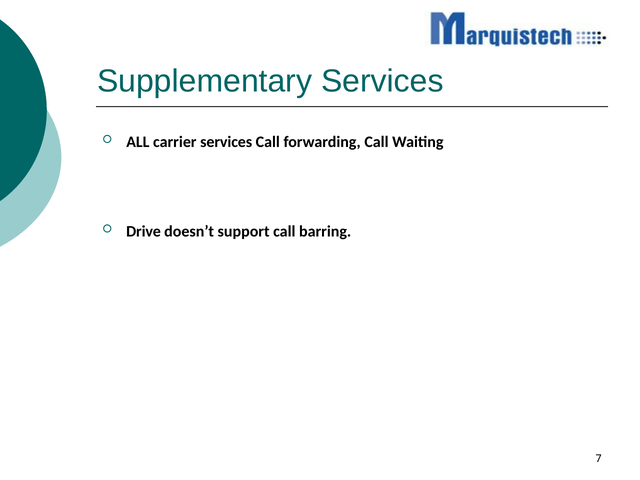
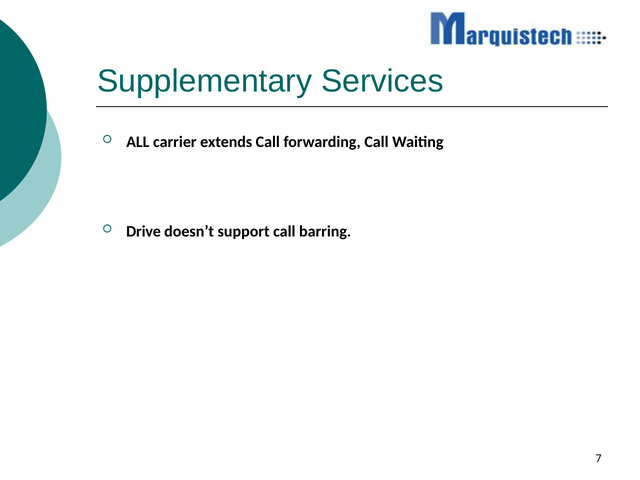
carrier services: services -> extends
